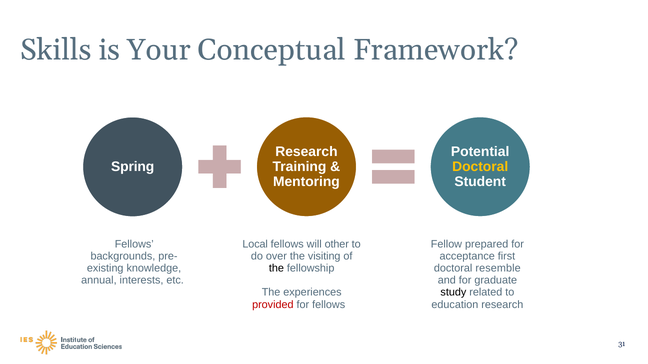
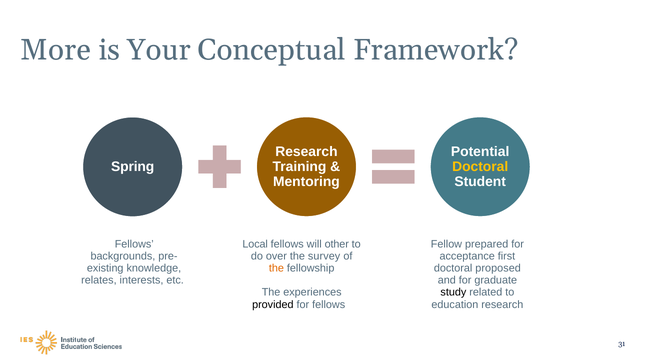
Skills: Skills -> More
visiting: visiting -> survey
the at (276, 269) colour: black -> orange
resemble: resemble -> proposed
annual: annual -> relates
provided colour: red -> black
